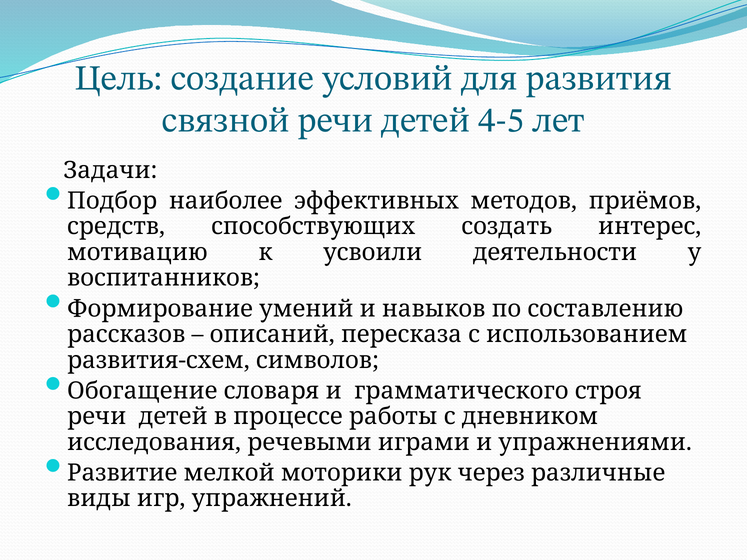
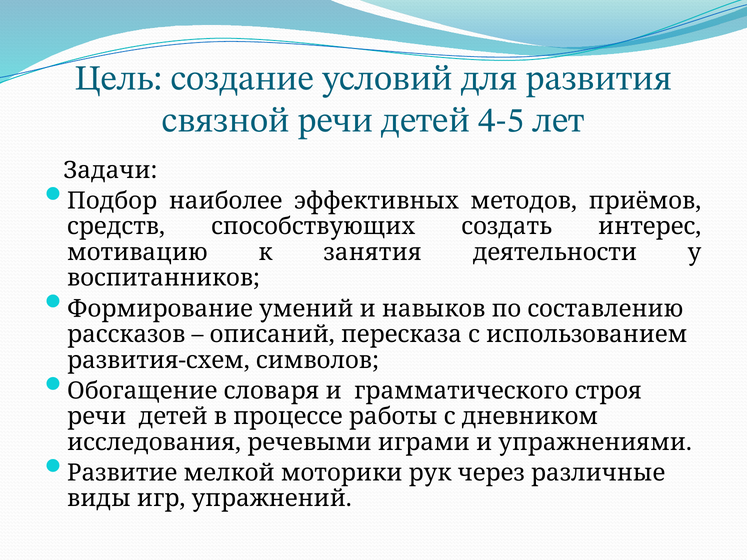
усвоили: усвоили -> занятия
